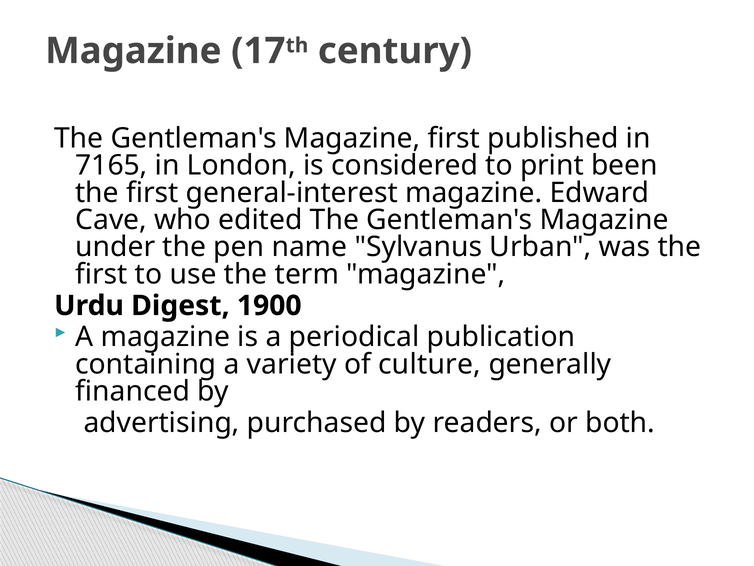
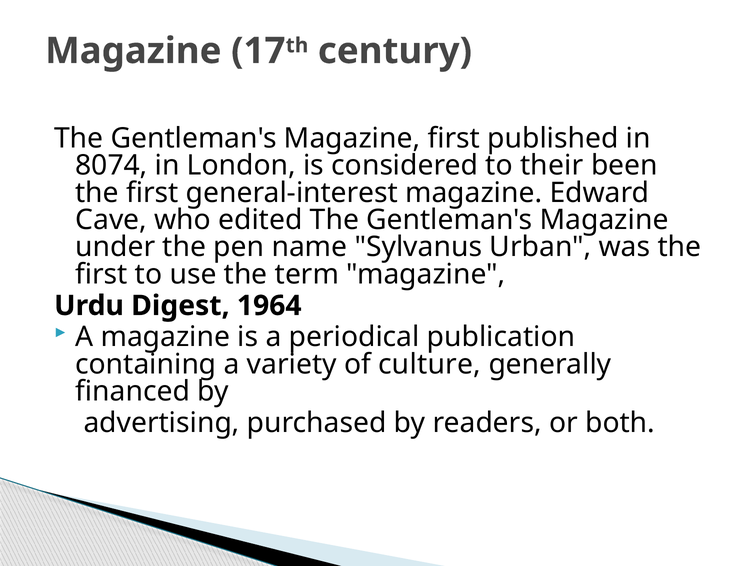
7165: 7165 -> 8074
print: print -> their
1900: 1900 -> 1964
